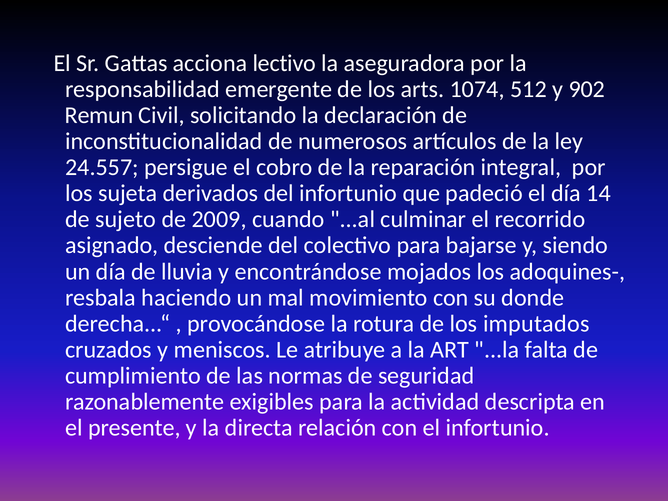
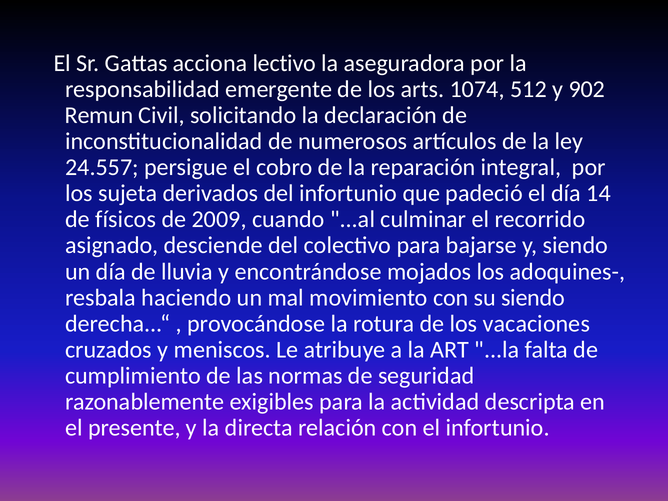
sujeto: sujeto -> físicos
su donde: donde -> siendo
imputados: imputados -> vacaciones
